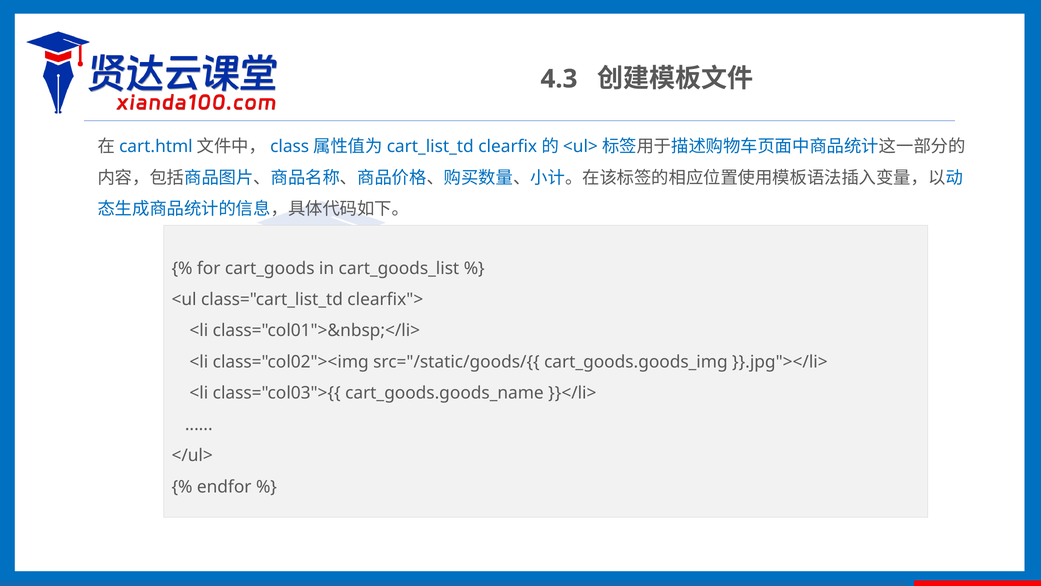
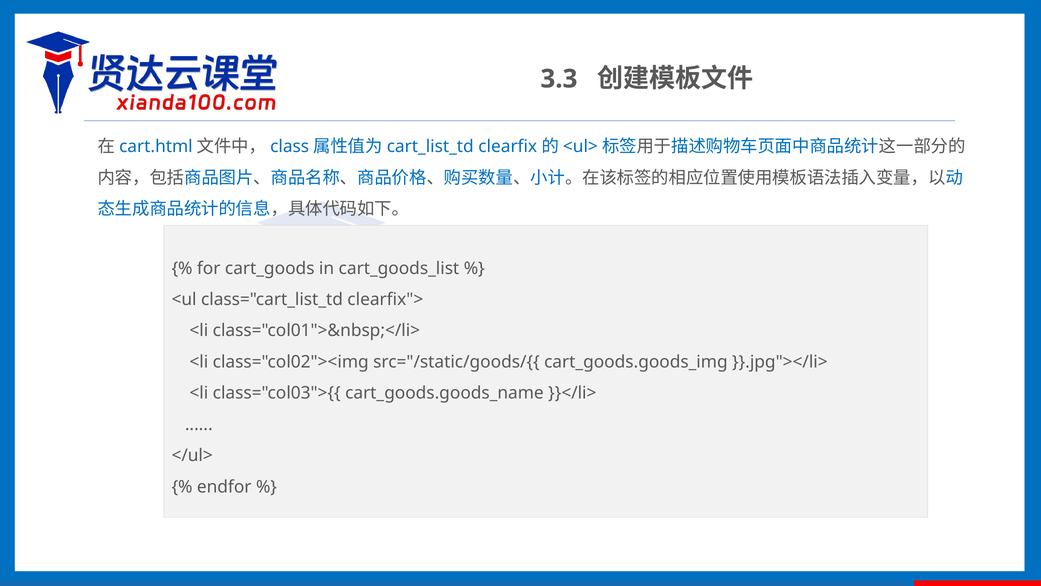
4.3: 4.3 -> 3.3
